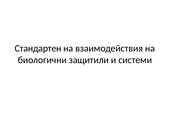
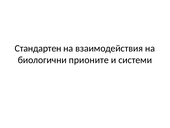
защитили: защитили -> прионите
